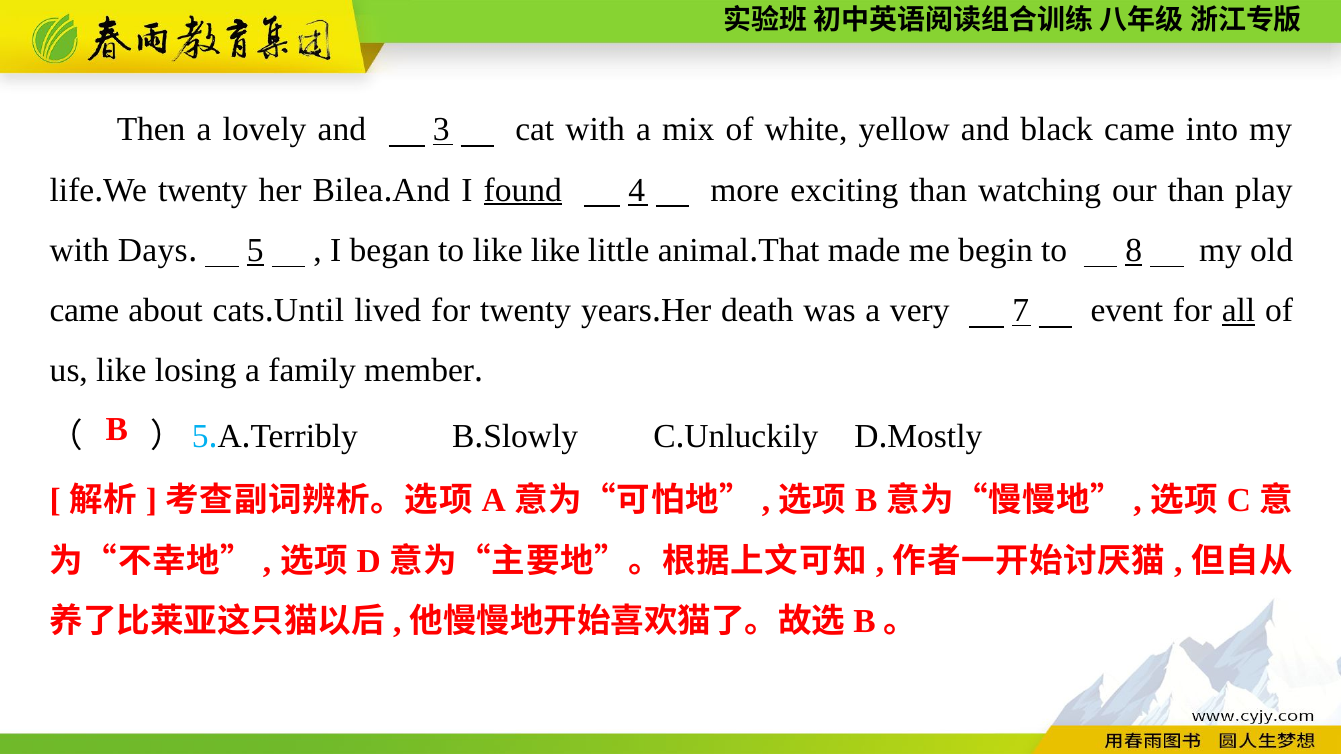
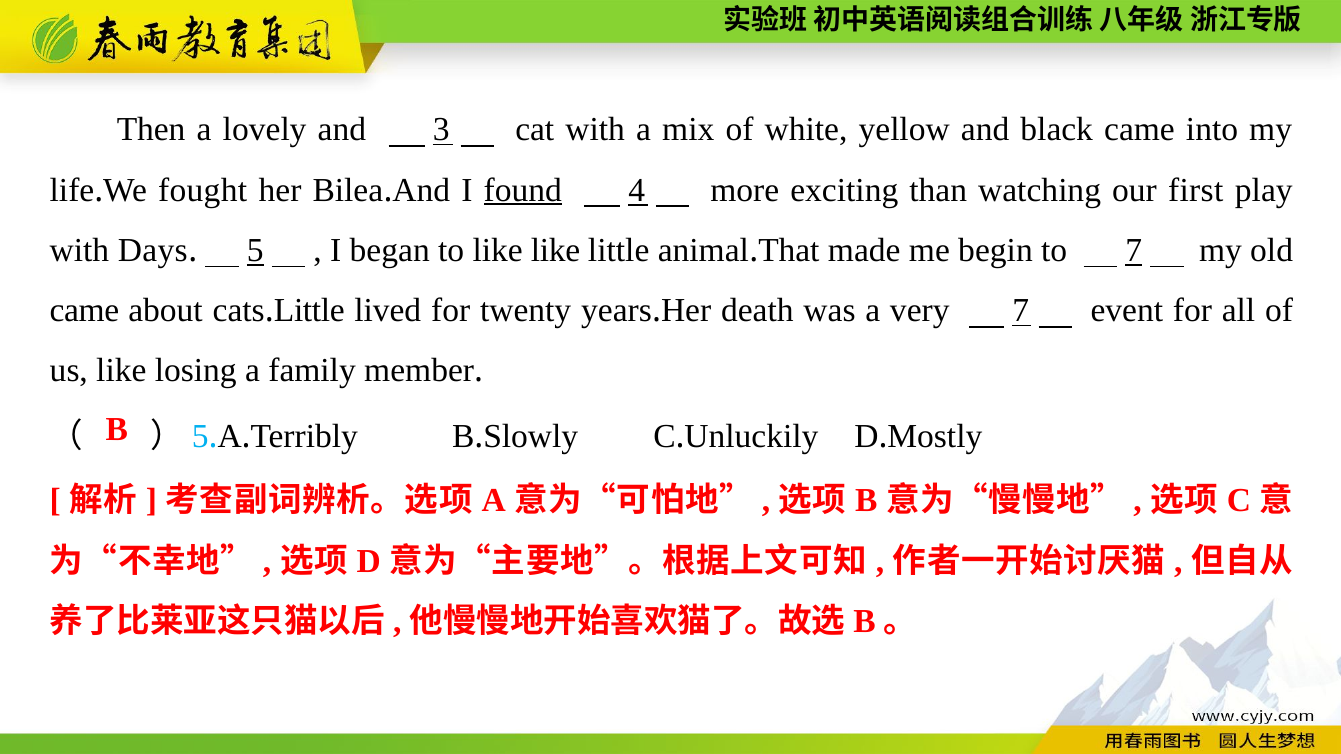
twenty at (203, 190): twenty -> fought
our than: than -> first
to 8: 8 -> 7
Until at (309, 311): Until -> Little
all underline: present -> none
